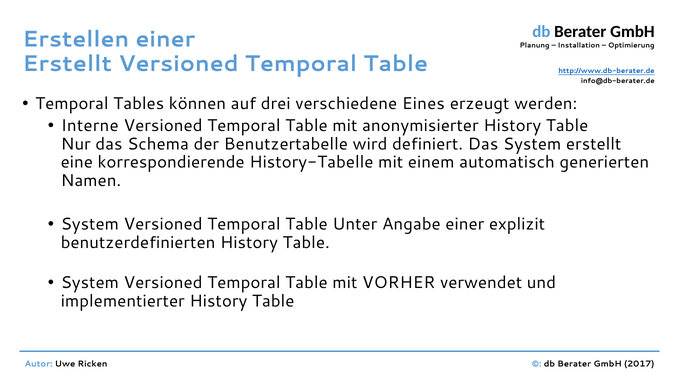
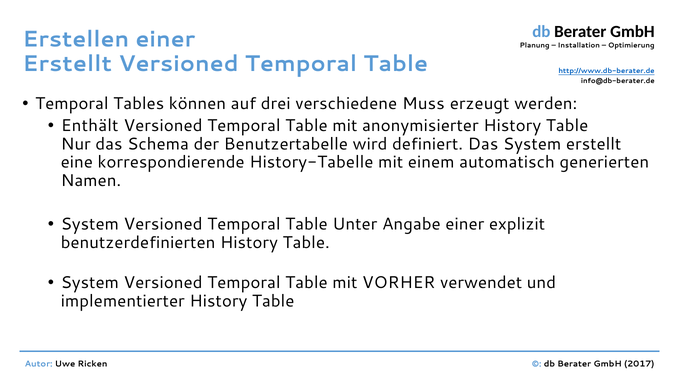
Eines: Eines -> Muss
Interne: Interne -> Enthält
